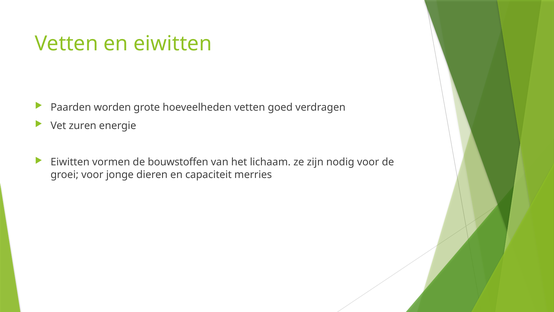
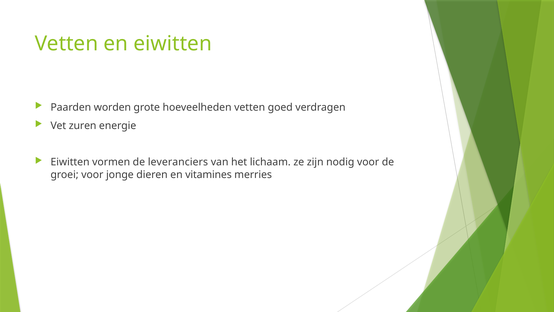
bouwstoffen: bouwstoffen -> leveranciers
capaciteit: capaciteit -> vitamines
